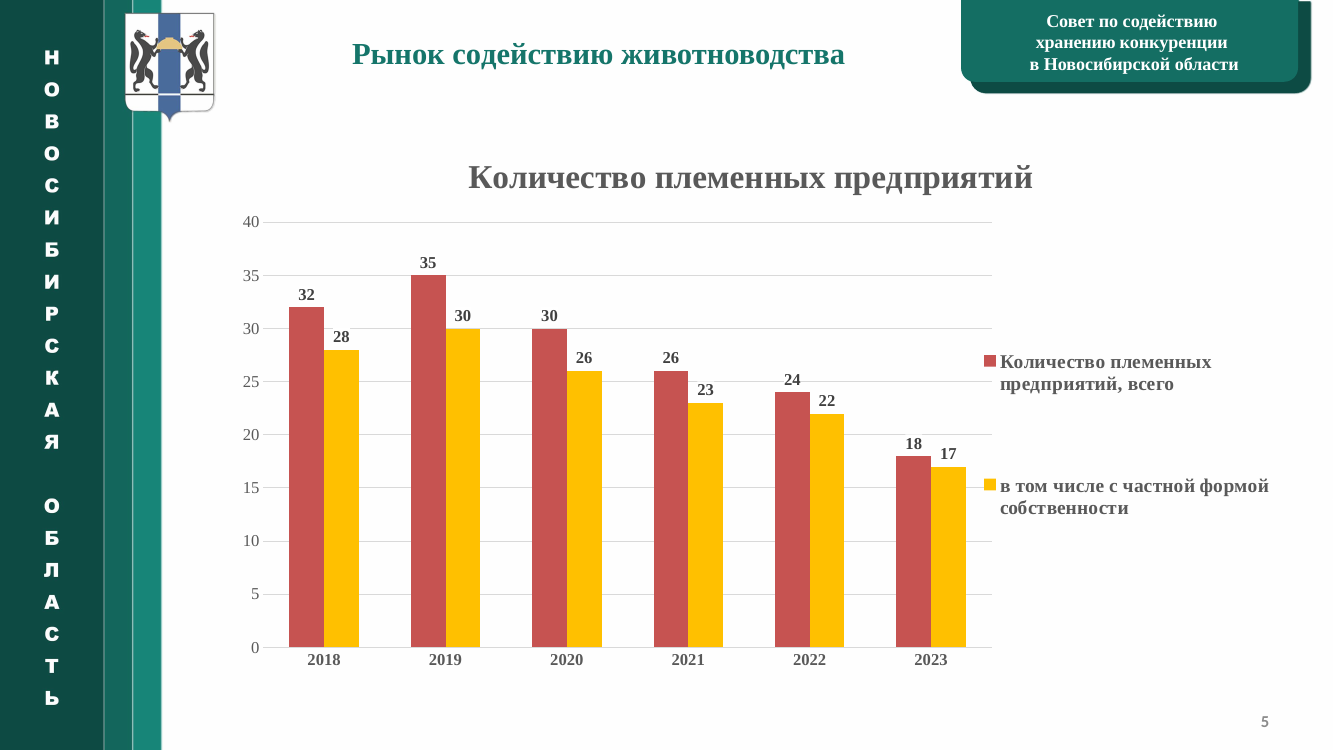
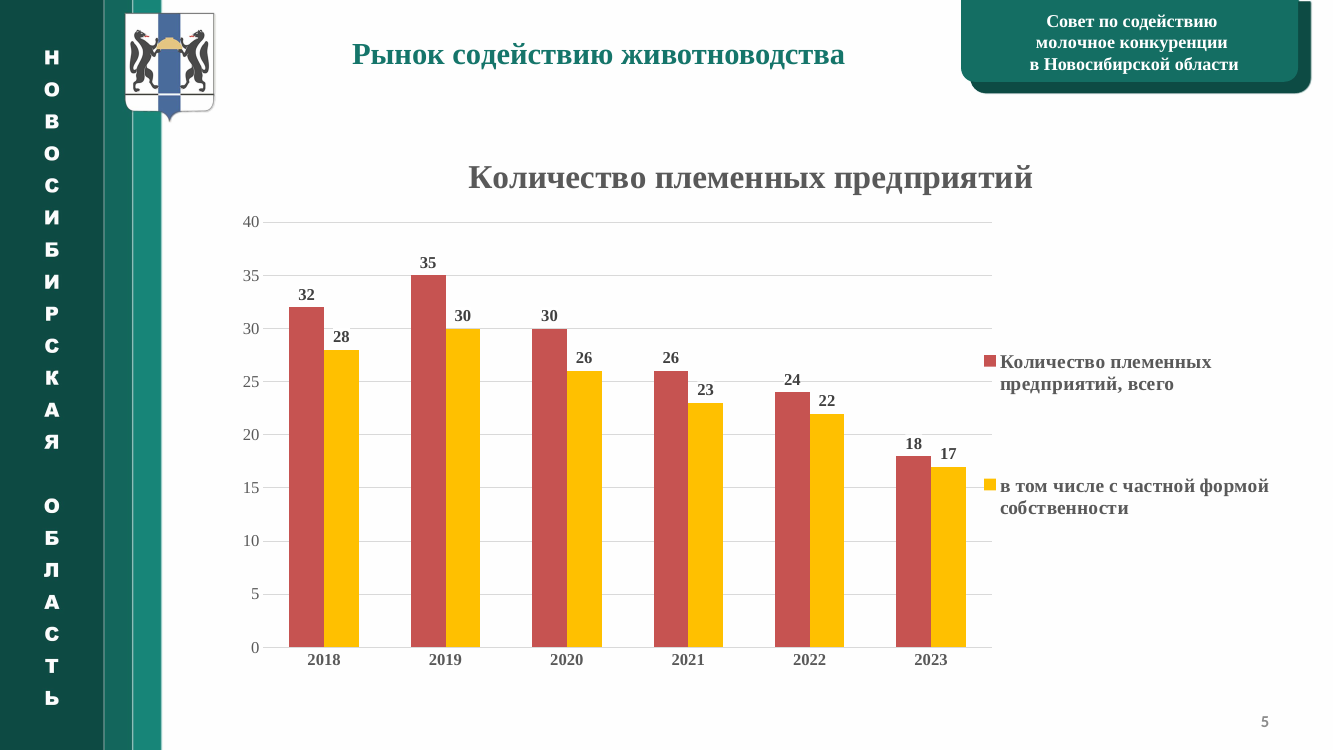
хранению: хранению -> молочное
